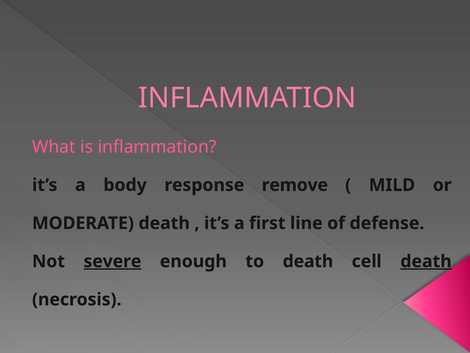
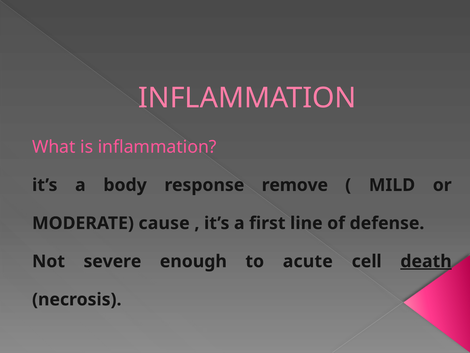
MODERATE death: death -> cause
severe underline: present -> none
to death: death -> acute
